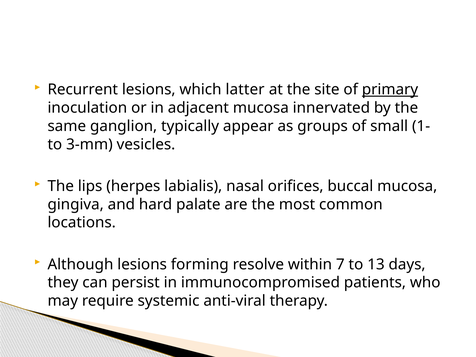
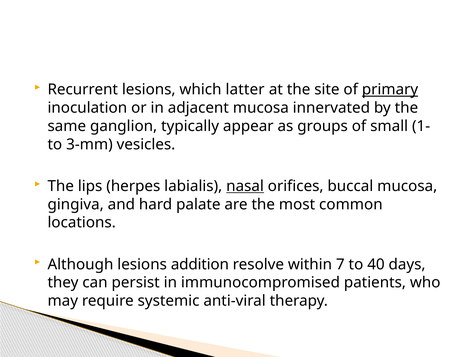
nasal underline: none -> present
forming: forming -> addition
13: 13 -> 40
